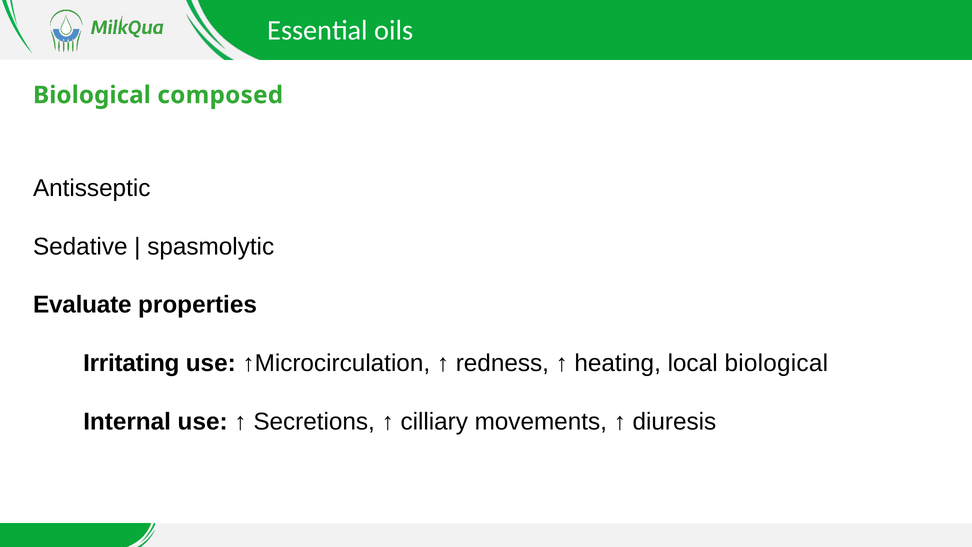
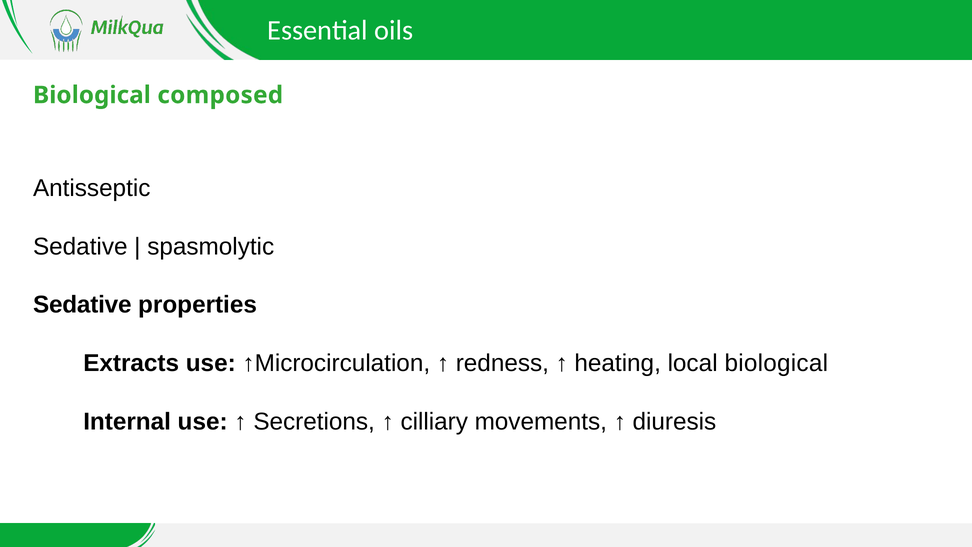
Evaluate at (82, 305): Evaluate -> Sedative
Irritating: Irritating -> Extracts
